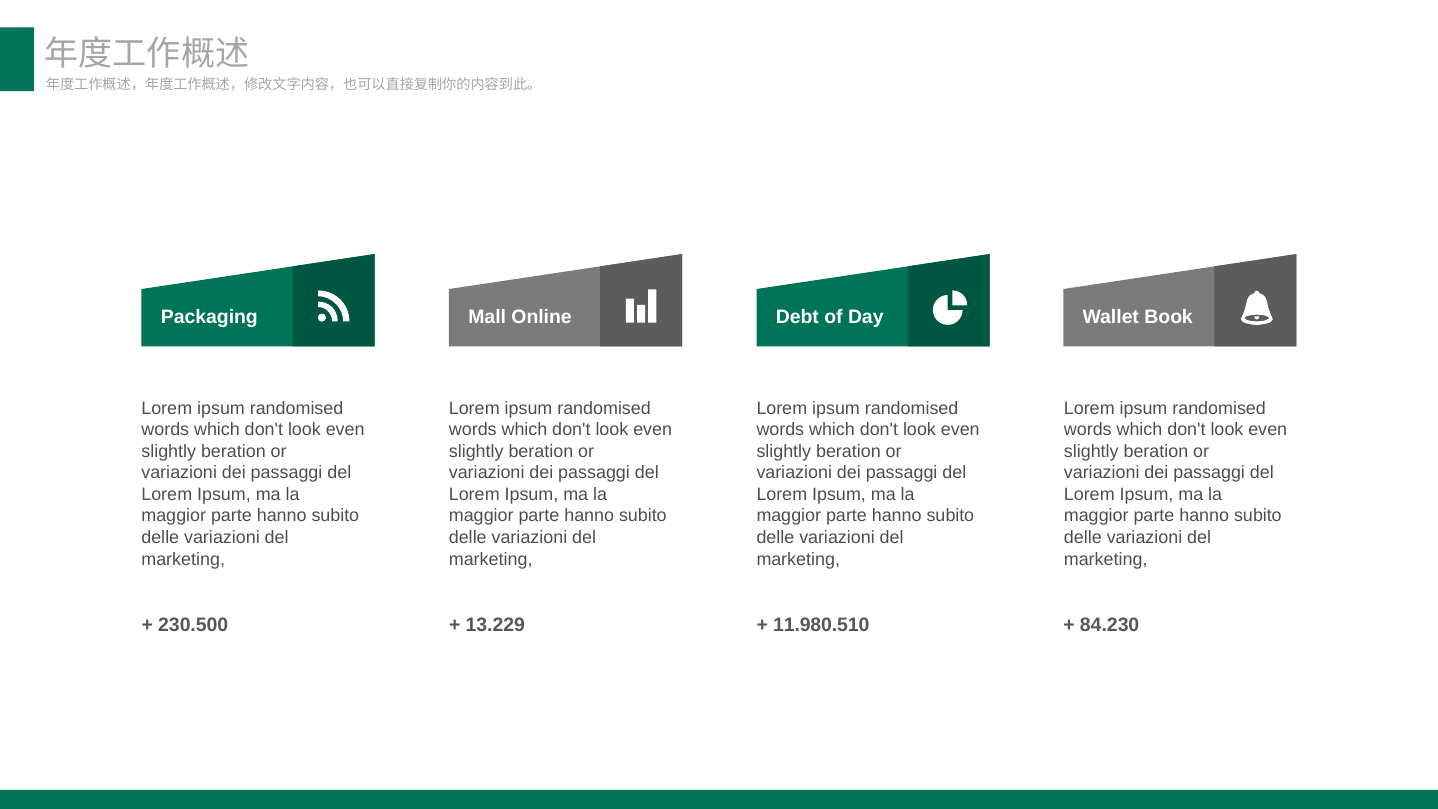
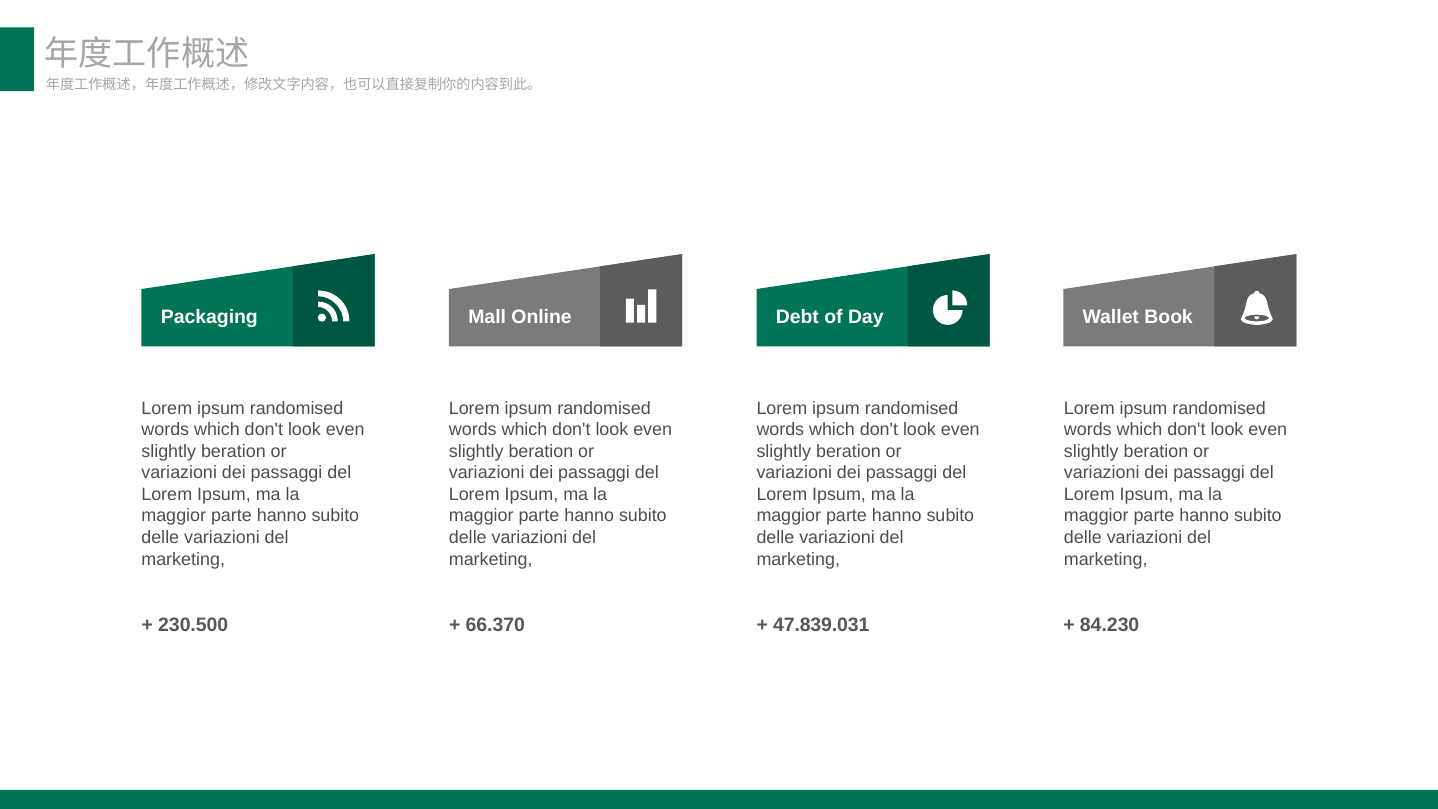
13.229: 13.229 -> 66.370
11.980.510: 11.980.510 -> 47.839.031
